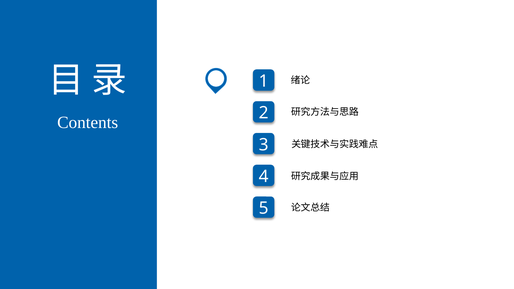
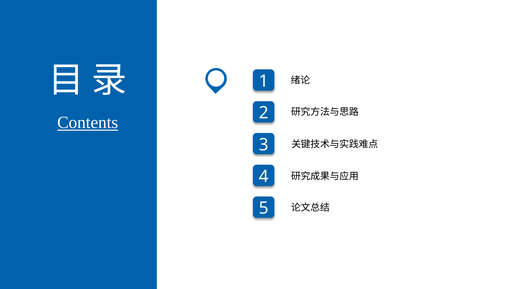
Contents underline: none -> present
